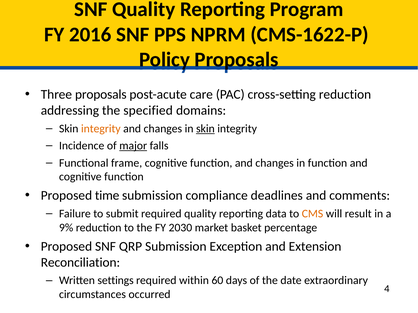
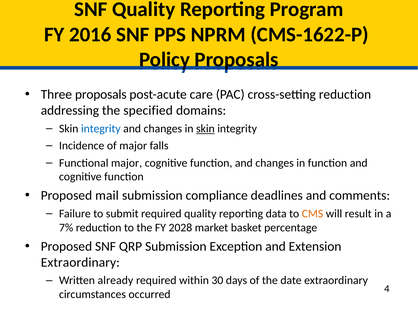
integrity at (101, 129) colour: orange -> blue
major at (133, 146) underline: present -> none
Functional frame: frame -> major
time: time -> mail
9%: 9% -> 7%
2030: 2030 -> 2028
Reconciliation at (80, 263): Reconciliation -> Extraordinary
settings: settings -> already
60: 60 -> 30
